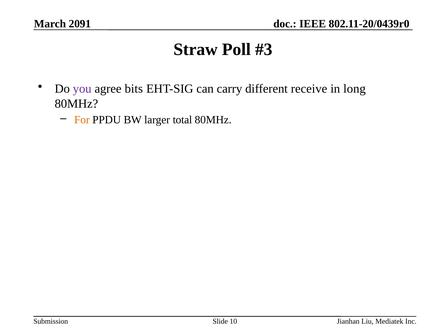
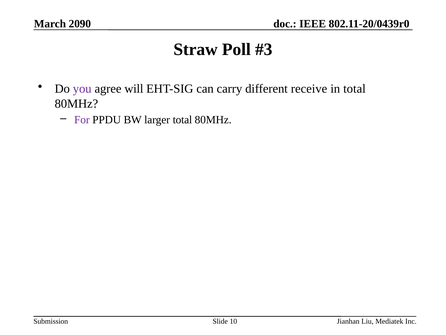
2091: 2091 -> 2090
bits: bits -> will
in long: long -> total
For colour: orange -> purple
